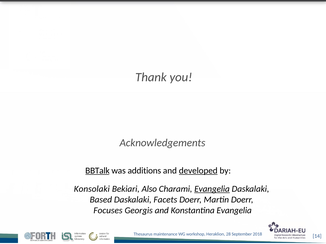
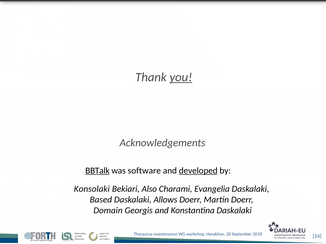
you underline: none -> present
additions: additions -> software
Evangelia at (212, 189) underline: present -> none
Facets: Facets -> Allows
Focuses: Focuses -> Domain
Konstantina Evangelia: Evangelia -> Daskalaki
